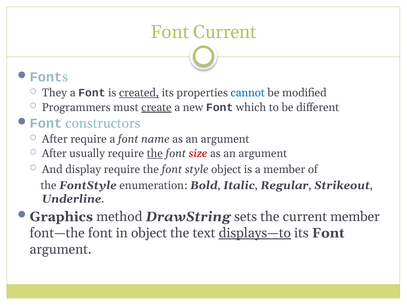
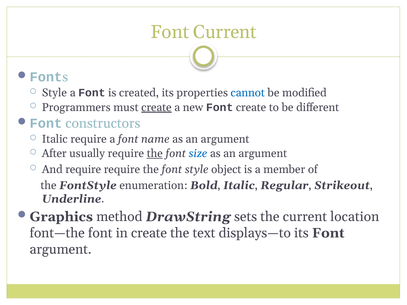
They at (54, 93): They -> Style
created underline: present -> none
Font which: which -> create
After at (55, 139): After -> Italic
size colour: red -> blue
And display: display -> require
current member: member -> location
in object: object -> create
displays—to underline: present -> none
